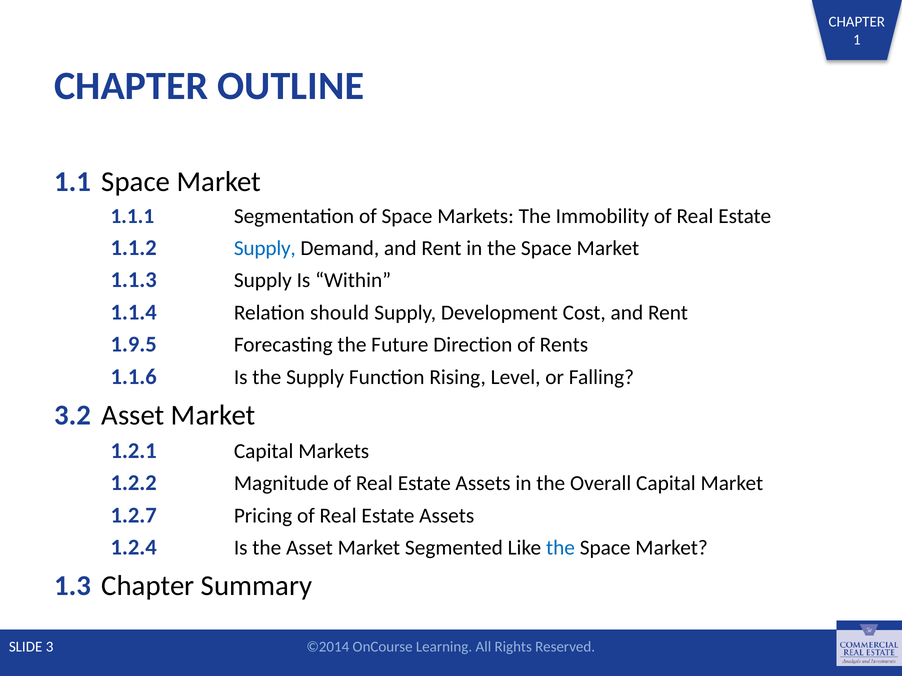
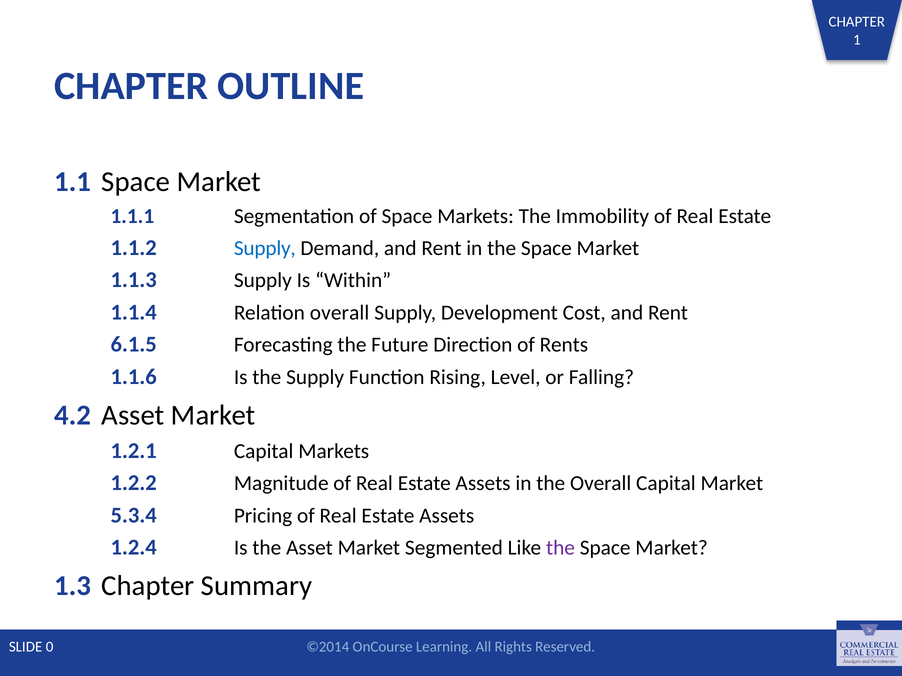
Relation should: should -> overall
1.9.5: 1.9.5 -> 6.1.5
3.2: 3.2 -> 4.2
1.2.7: 1.2.7 -> 5.3.4
the at (560, 548) colour: blue -> purple
3: 3 -> 0
